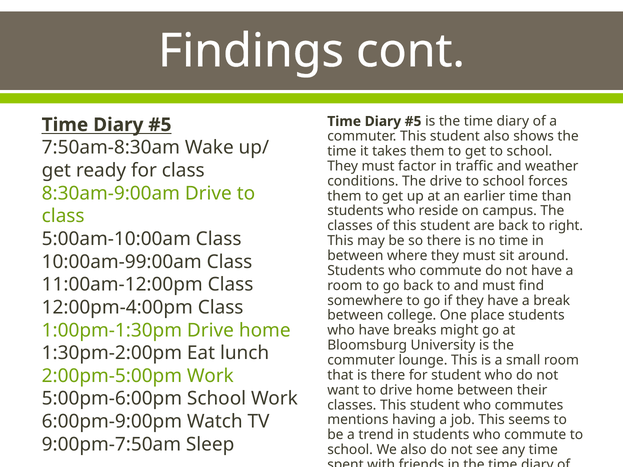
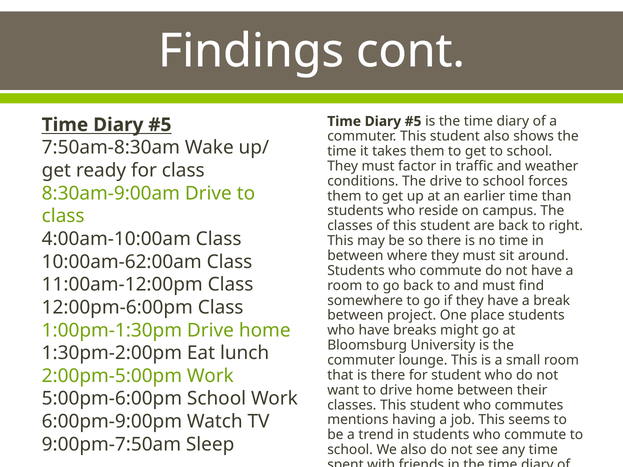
5:00am-10:00am: 5:00am-10:00am -> 4:00am-10:00am
10:00am-99:00am: 10:00am-99:00am -> 10:00am-62:00am
12:00pm-4:00pm: 12:00pm-4:00pm -> 12:00pm-6:00pm
college: college -> project
